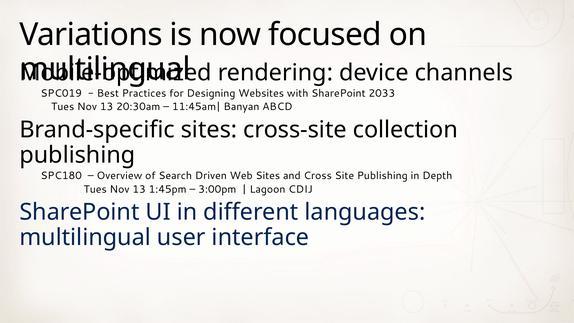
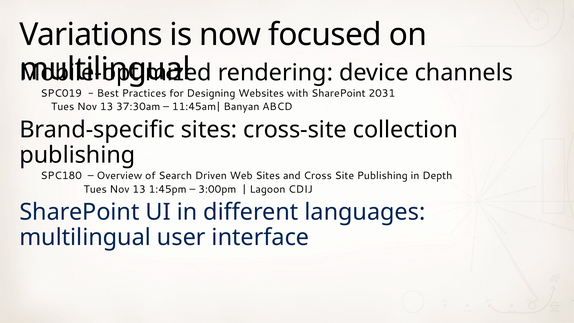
2033: 2033 -> 2031
20:30am: 20:30am -> 37:30am
